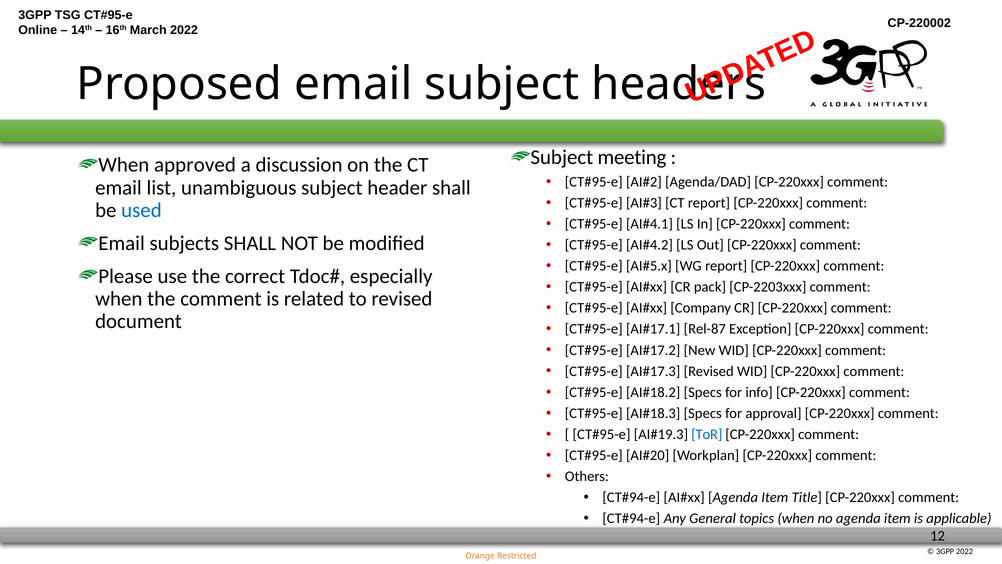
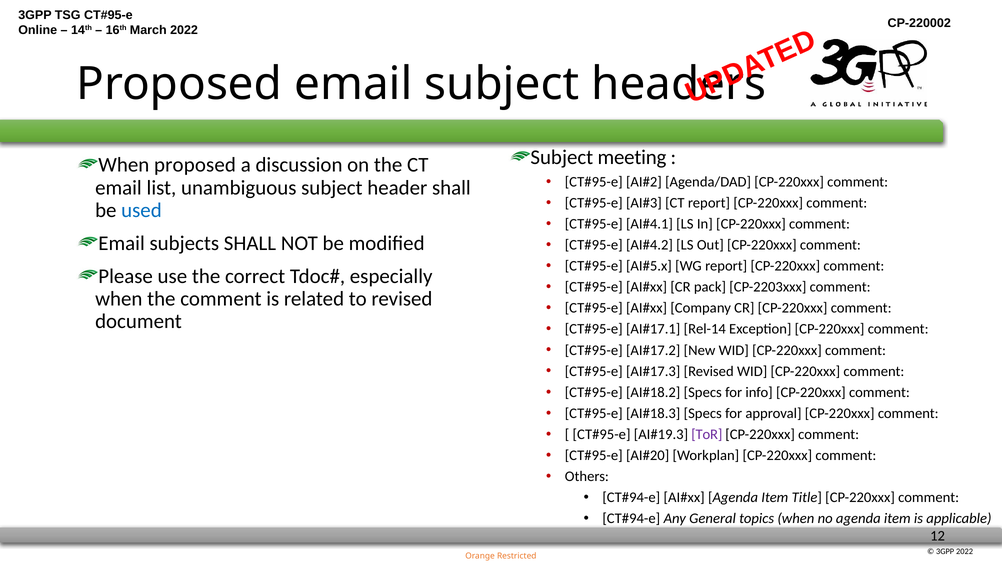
When approved: approved -> proposed
Rel-87: Rel-87 -> Rel-14
ToR colour: blue -> purple
